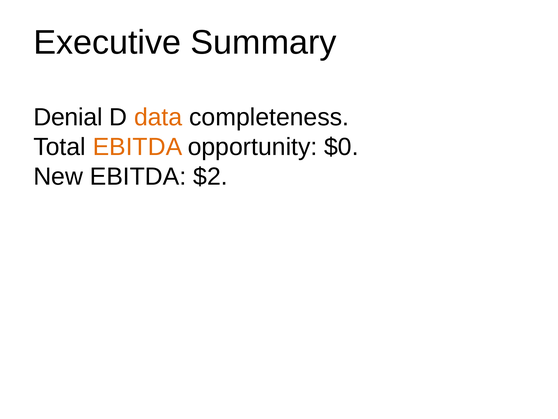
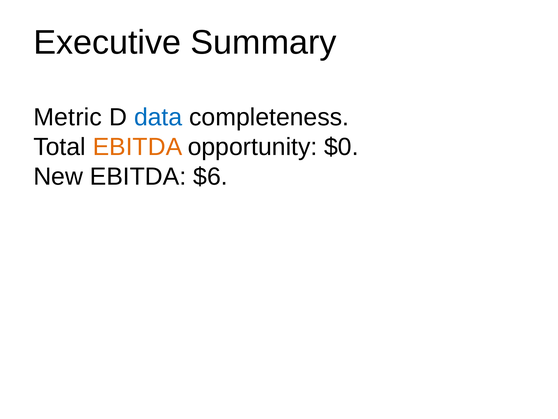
Denial: Denial -> Metric
data colour: orange -> blue
$2: $2 -> $6
